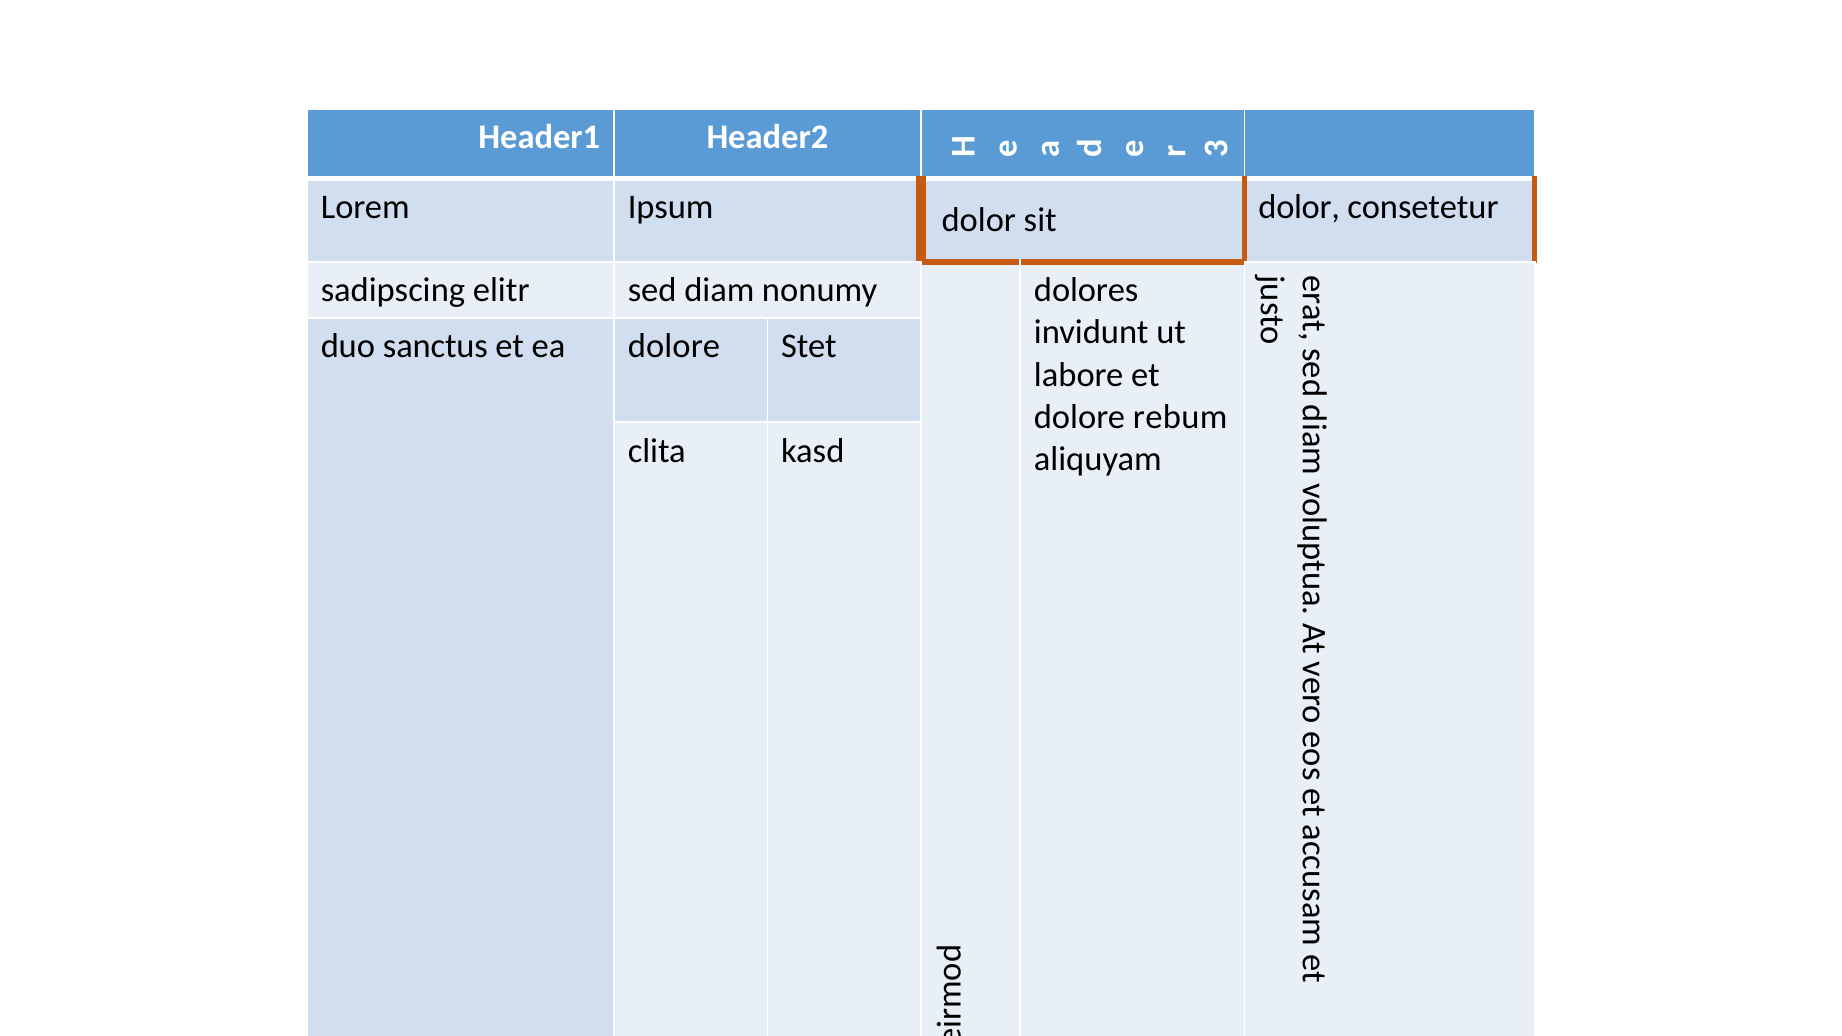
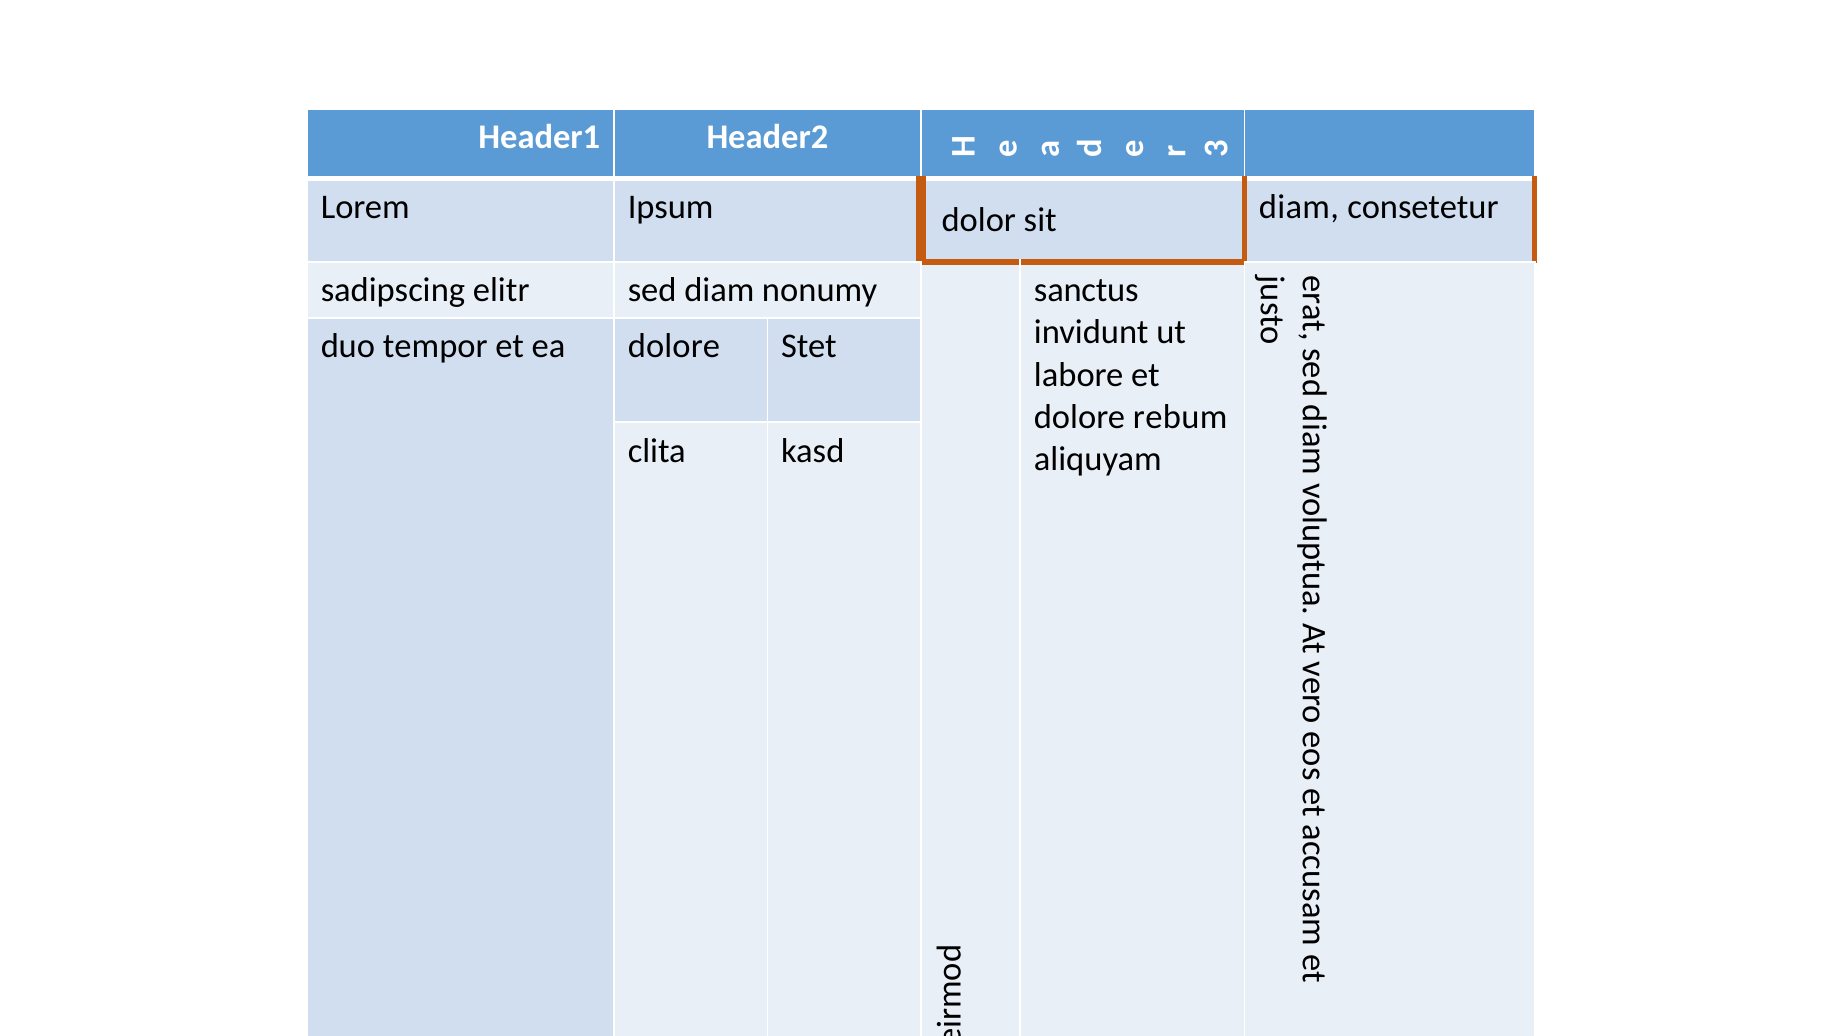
sit dolor: dolor -> diam
dolores at (1086, 290): dolores -> sanctus
duo sanctus: sanctus -> tempor
